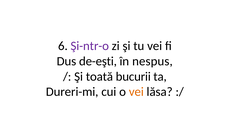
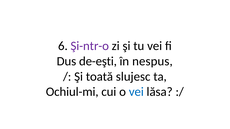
bucurii: bucurii -> slujesc
Dureri-mi: Dureri-mi -> Ochiul-mi
vei at (136, 92) colour: orange -> blue
